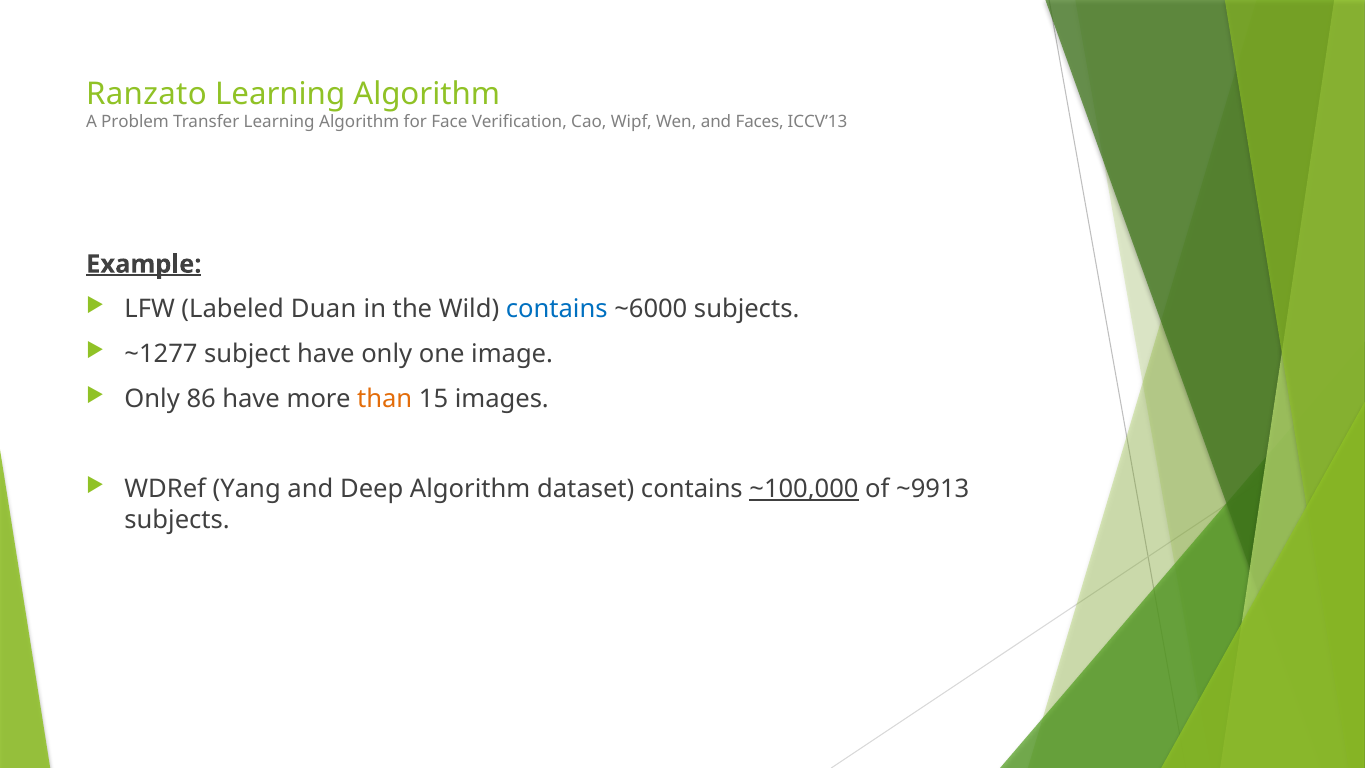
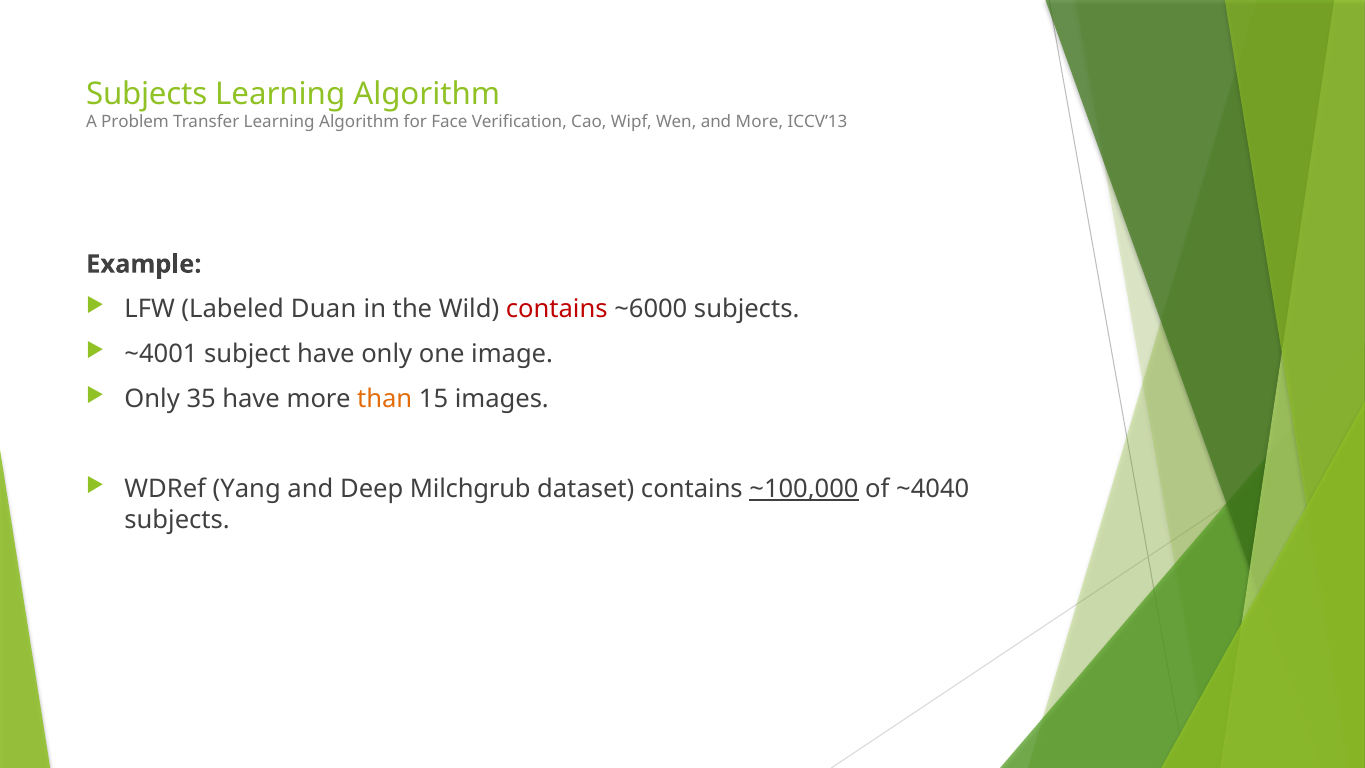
Ranzato at (146, 94): Ranzato -> Subjects
and Faces: Faces -> More
Example underline: present -> none
contains at (557, 309) colour: blue -> red
~1277: ~1277 -> ~4001
86: 86 -> 35
Deep Algorithm: Algorithm -> Milchgrub
~9913: ~9913 -> ~4040
